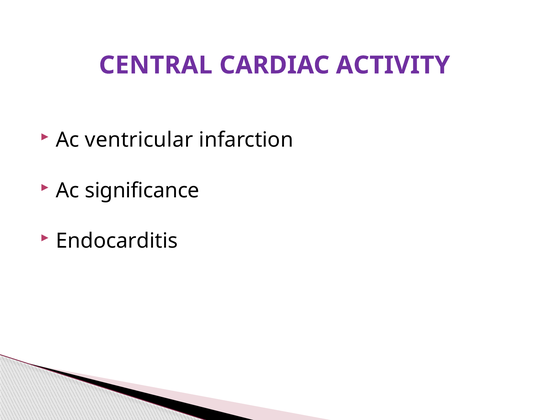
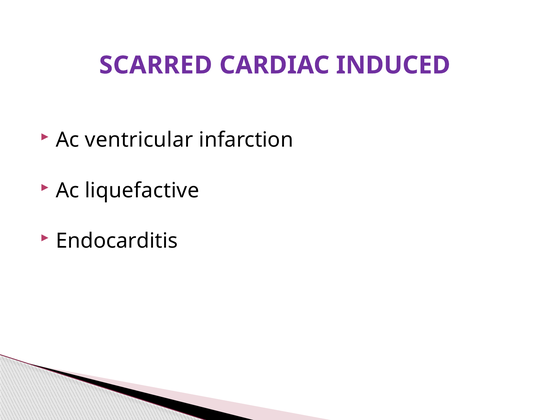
CENTRAL: CENTRAL -> SCARRED
ACTIVITY: ACTIVITY -> INDUCED
significance: significance -> liquefactive
